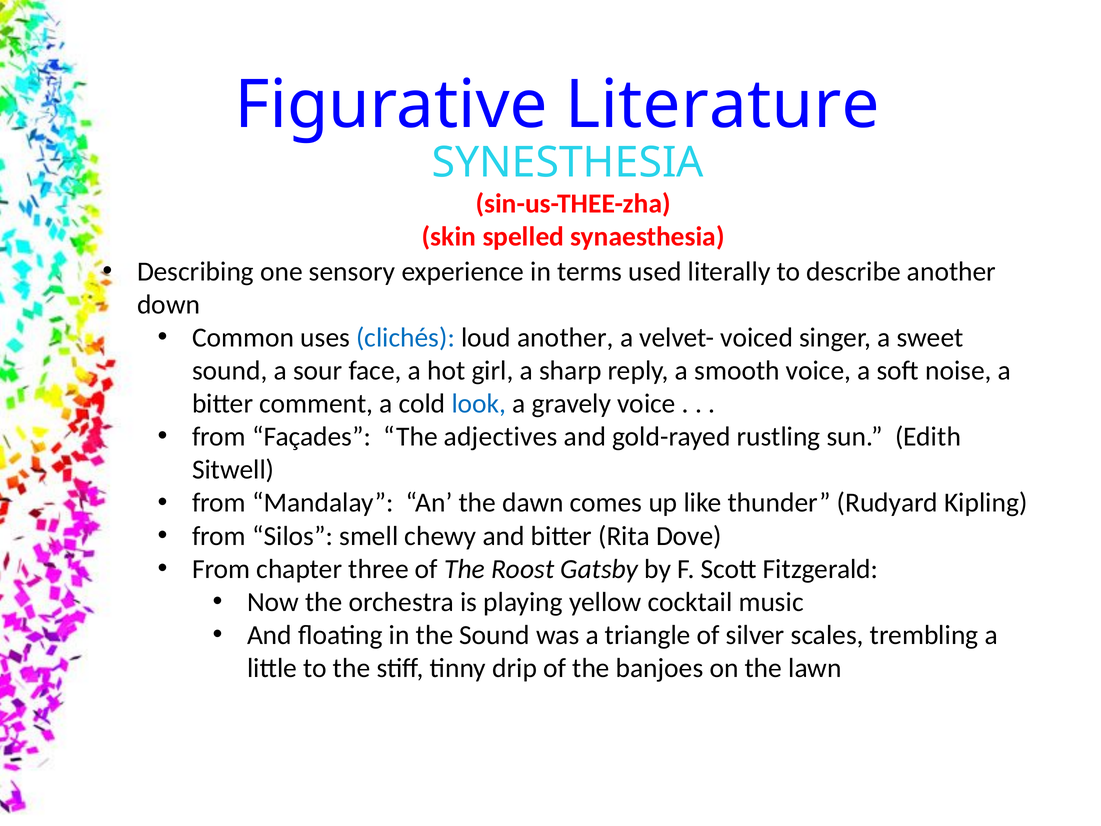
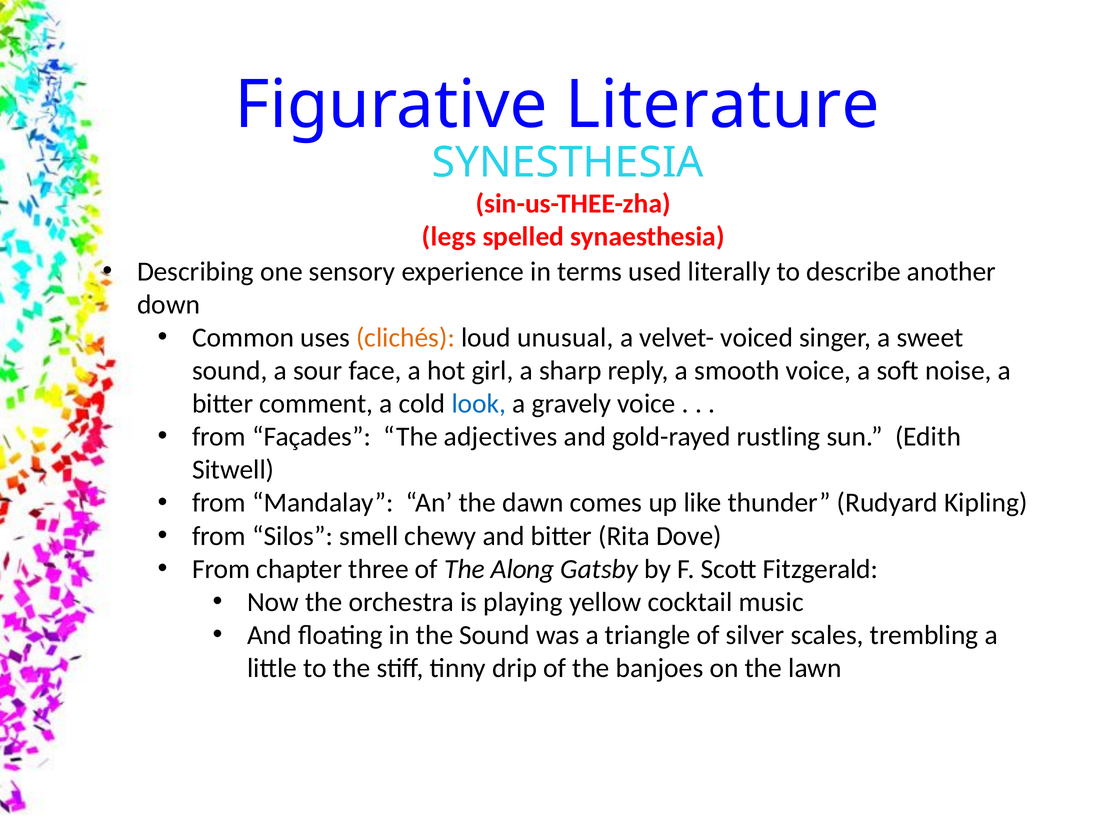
skin: skin -> legs
clichés colour: blue -> orange
loud another: another -> unusual
Roost: Roost -> Along
